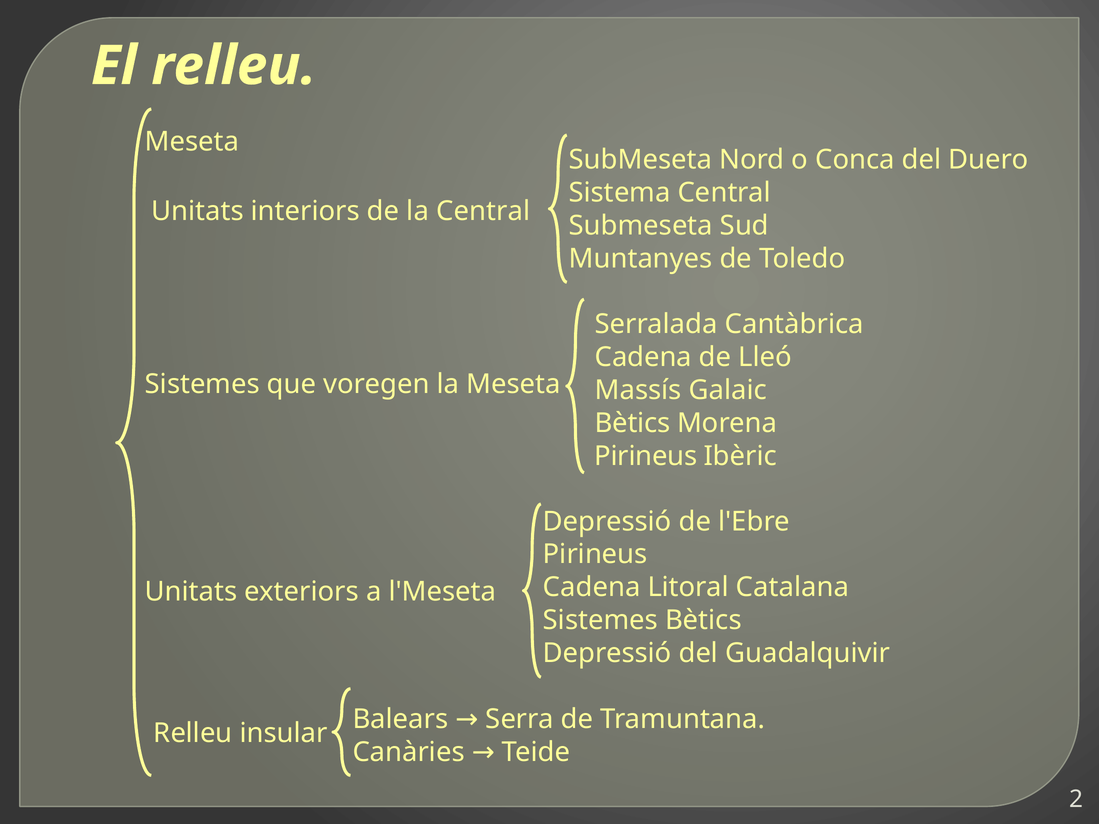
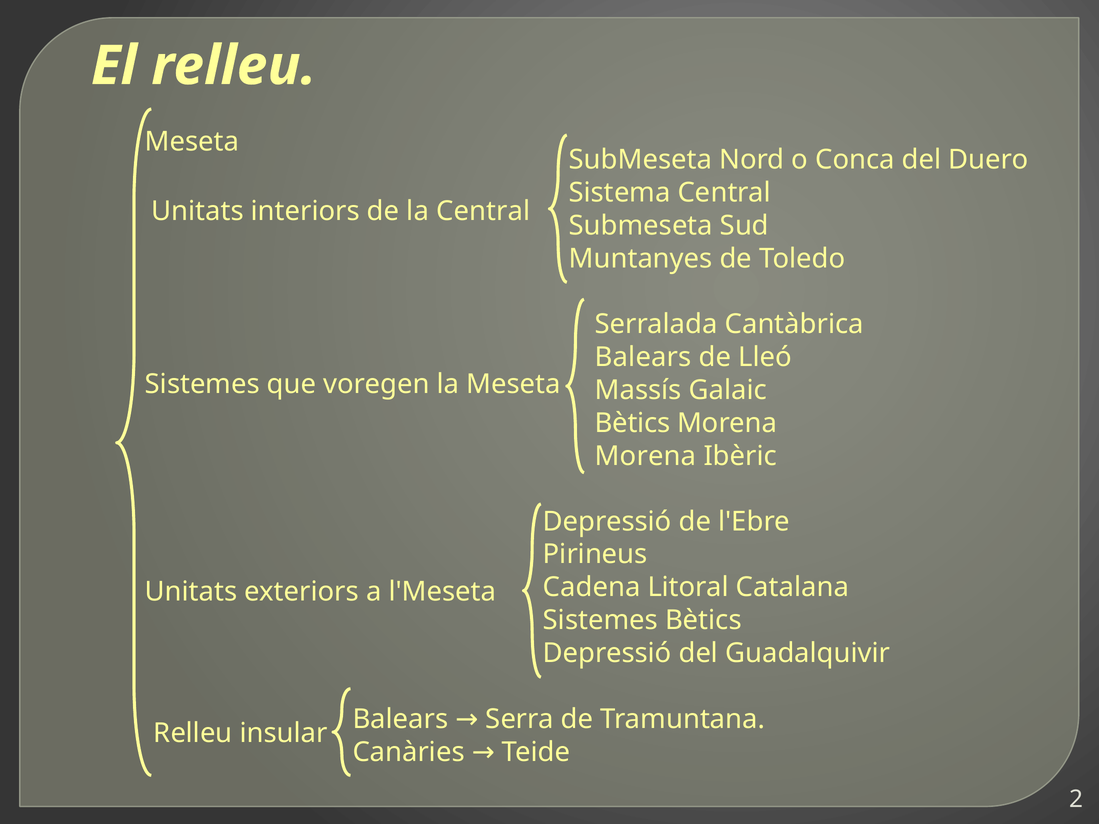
Cadena at (643, 357): Cadena -> Balears
Pirineus at (646, 456): Pirineus -> Morena
